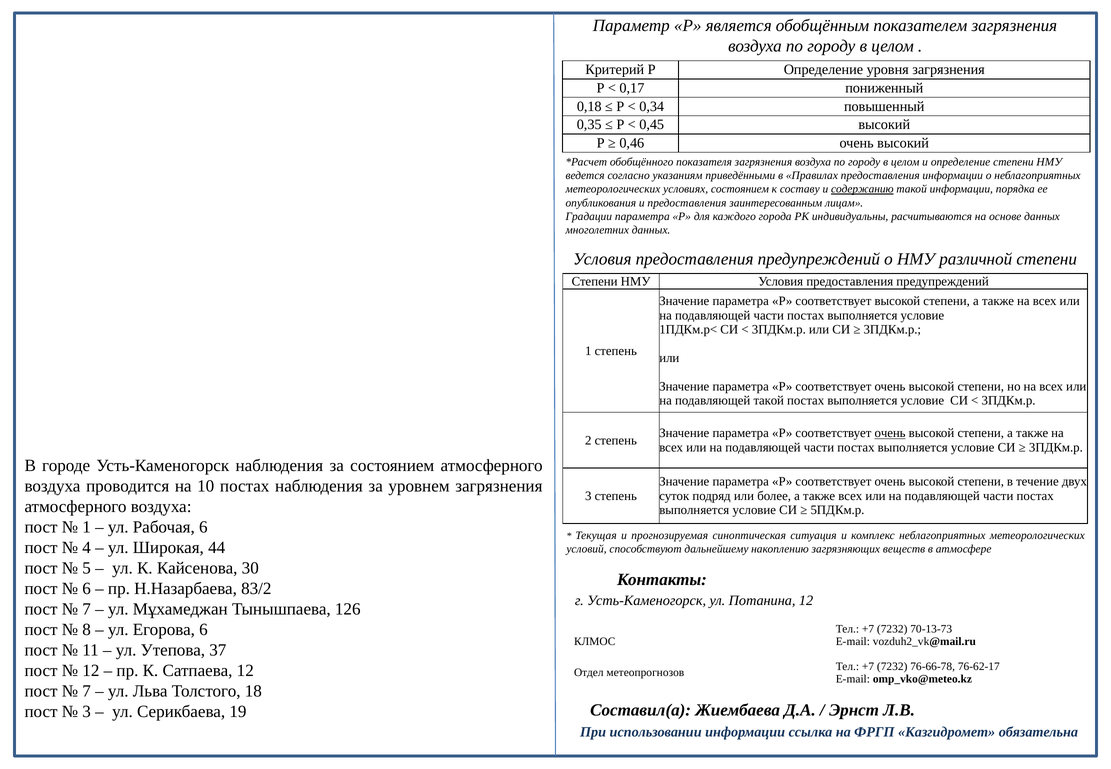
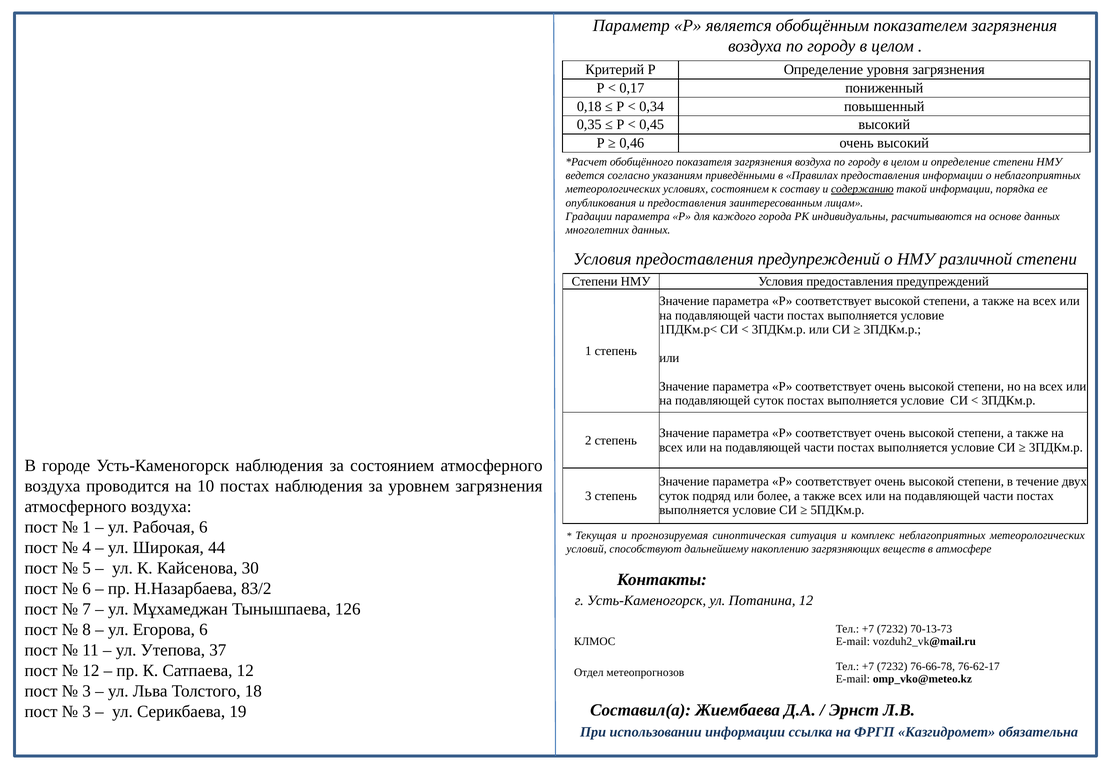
подавляющей такой: такой -> суток
очень at (890, 433) underline: present -> none
7 at (87, 691): 7 -> 3
